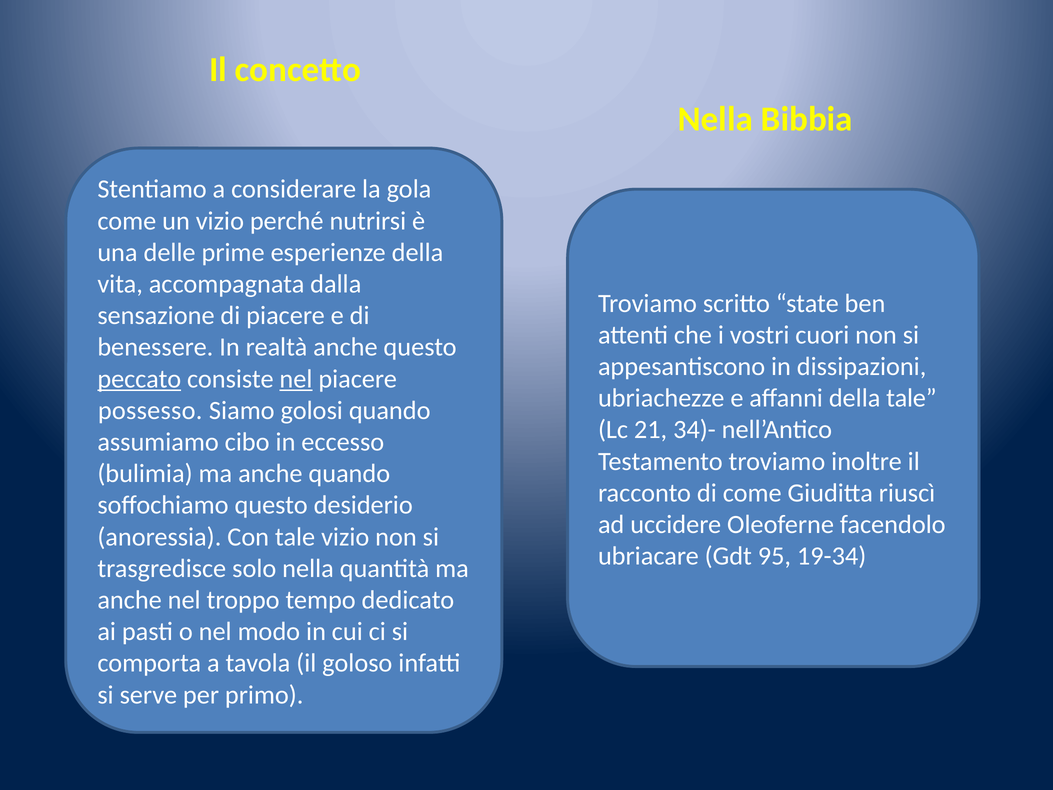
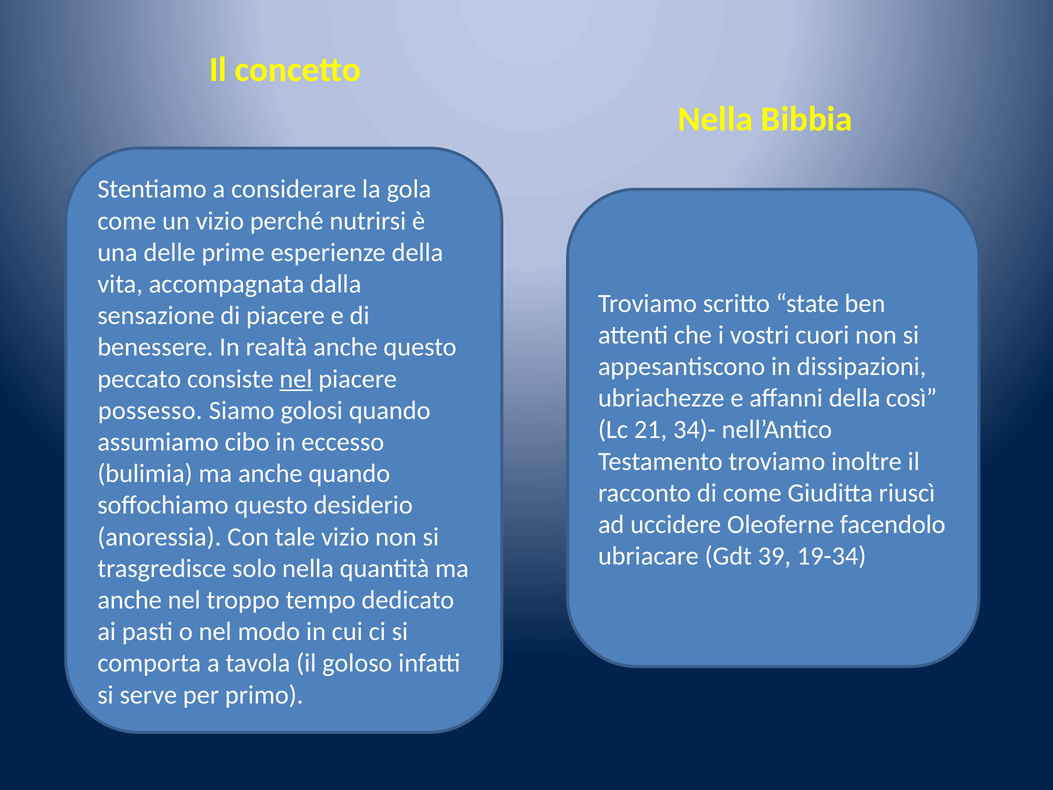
peccato underline: present -> none
della tale: tale -> così
95: 95 -> 39
